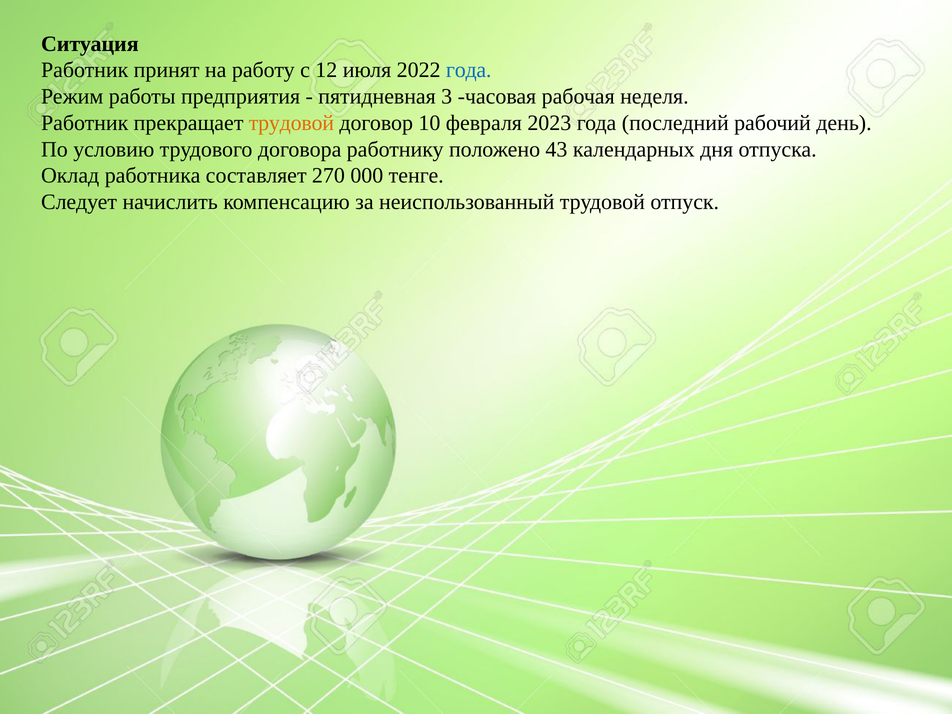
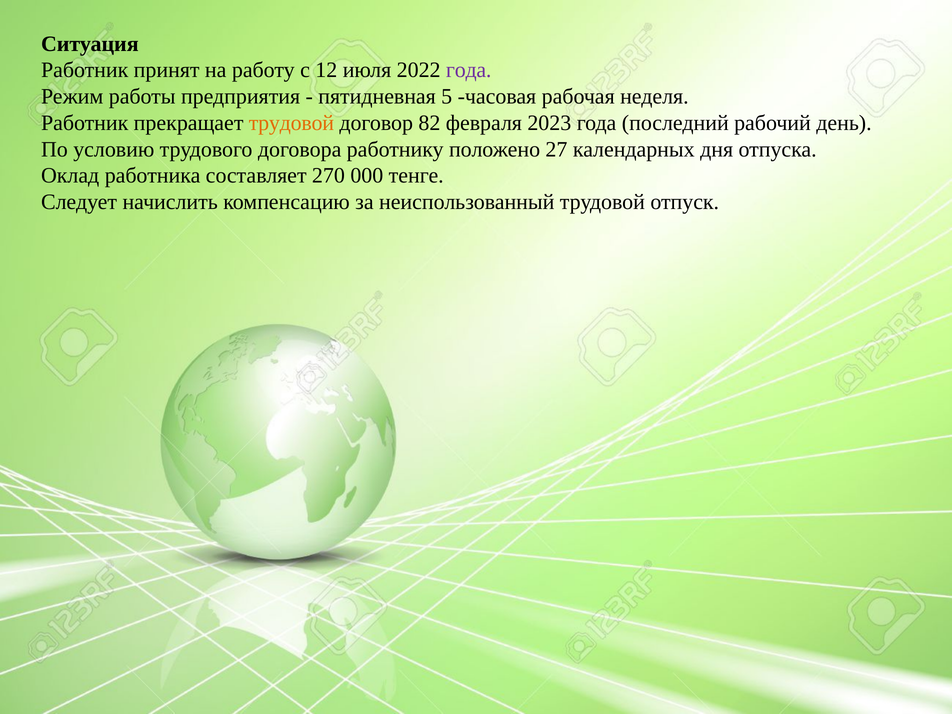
года at (469, 70) colour: blue -> purple
3: 3 -> 5
10: 10 -> 82
43: 43 -> 27
